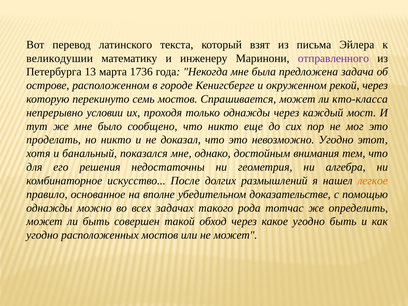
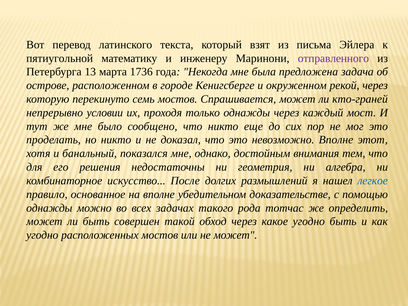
великодушии: великодушии -> пятиугольной
кто-класса: кто-класса -> кто-граней
невозможно Угодно: Угодно -> Вполне
легкое colour: orange -> blue
